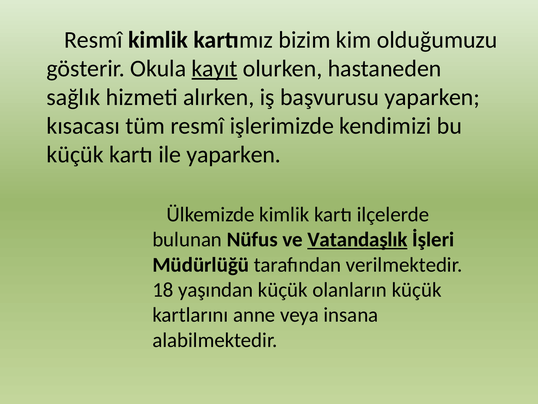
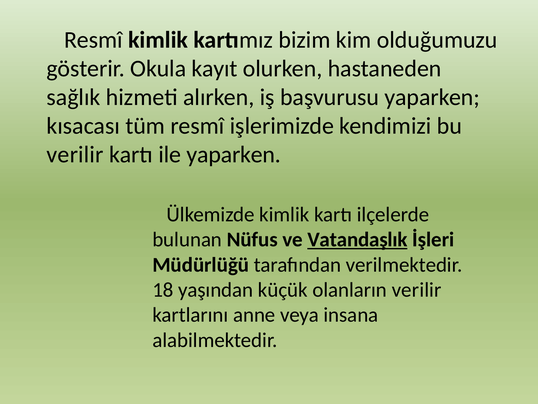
kayıt underline: present -> none
küçük at (75, 155): küçük -> verilir
olanların küçük: küçük -> verilir
